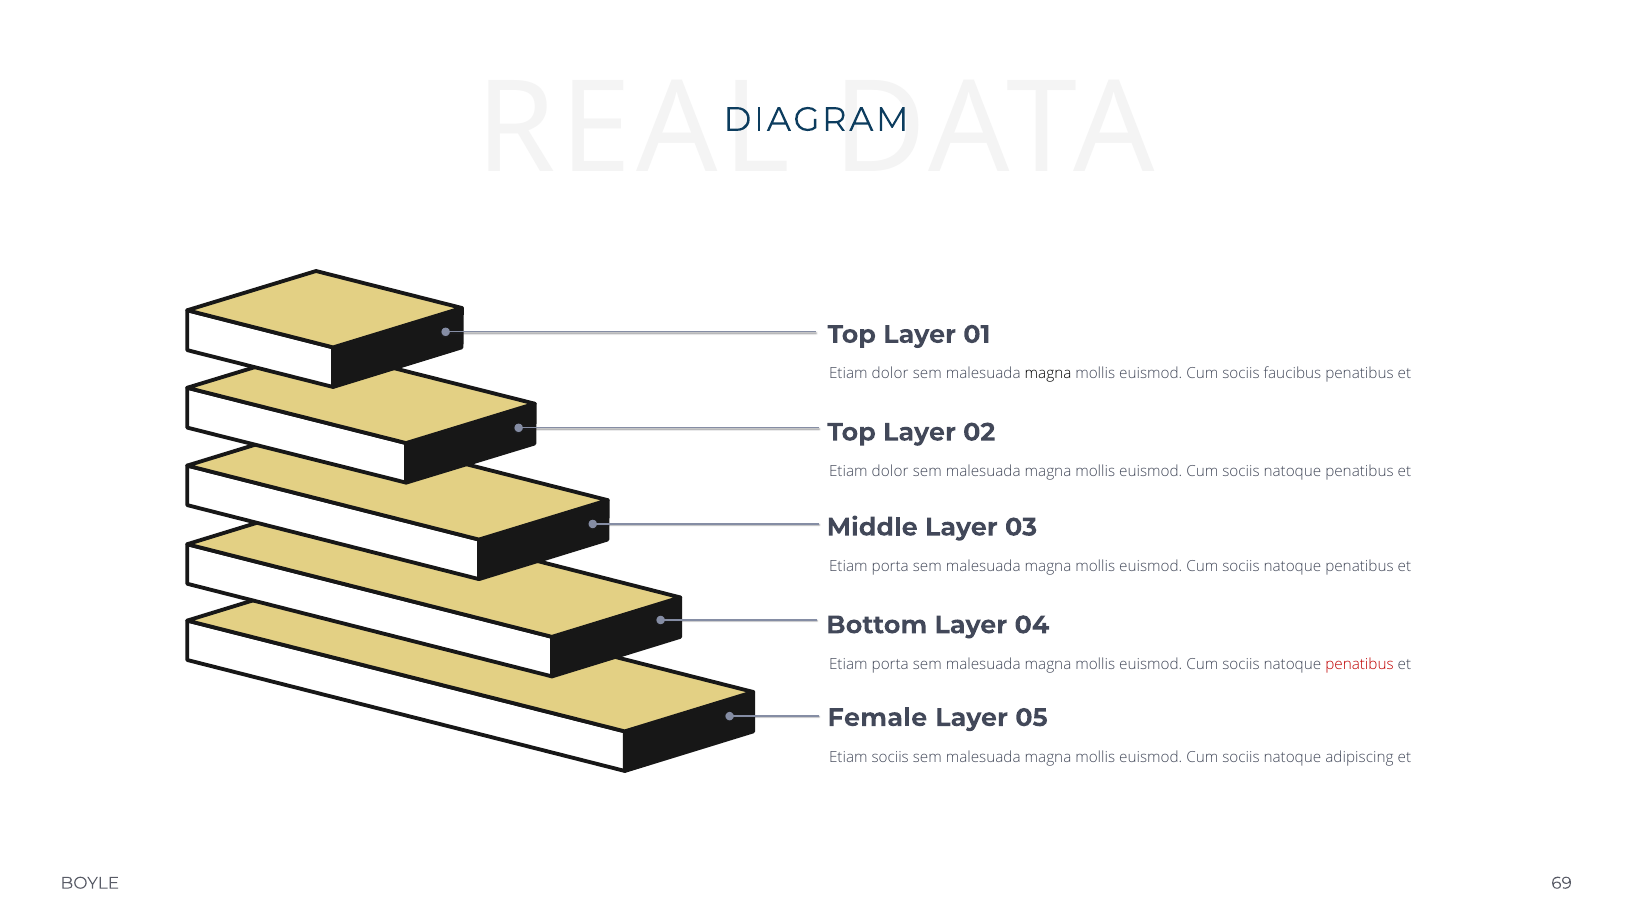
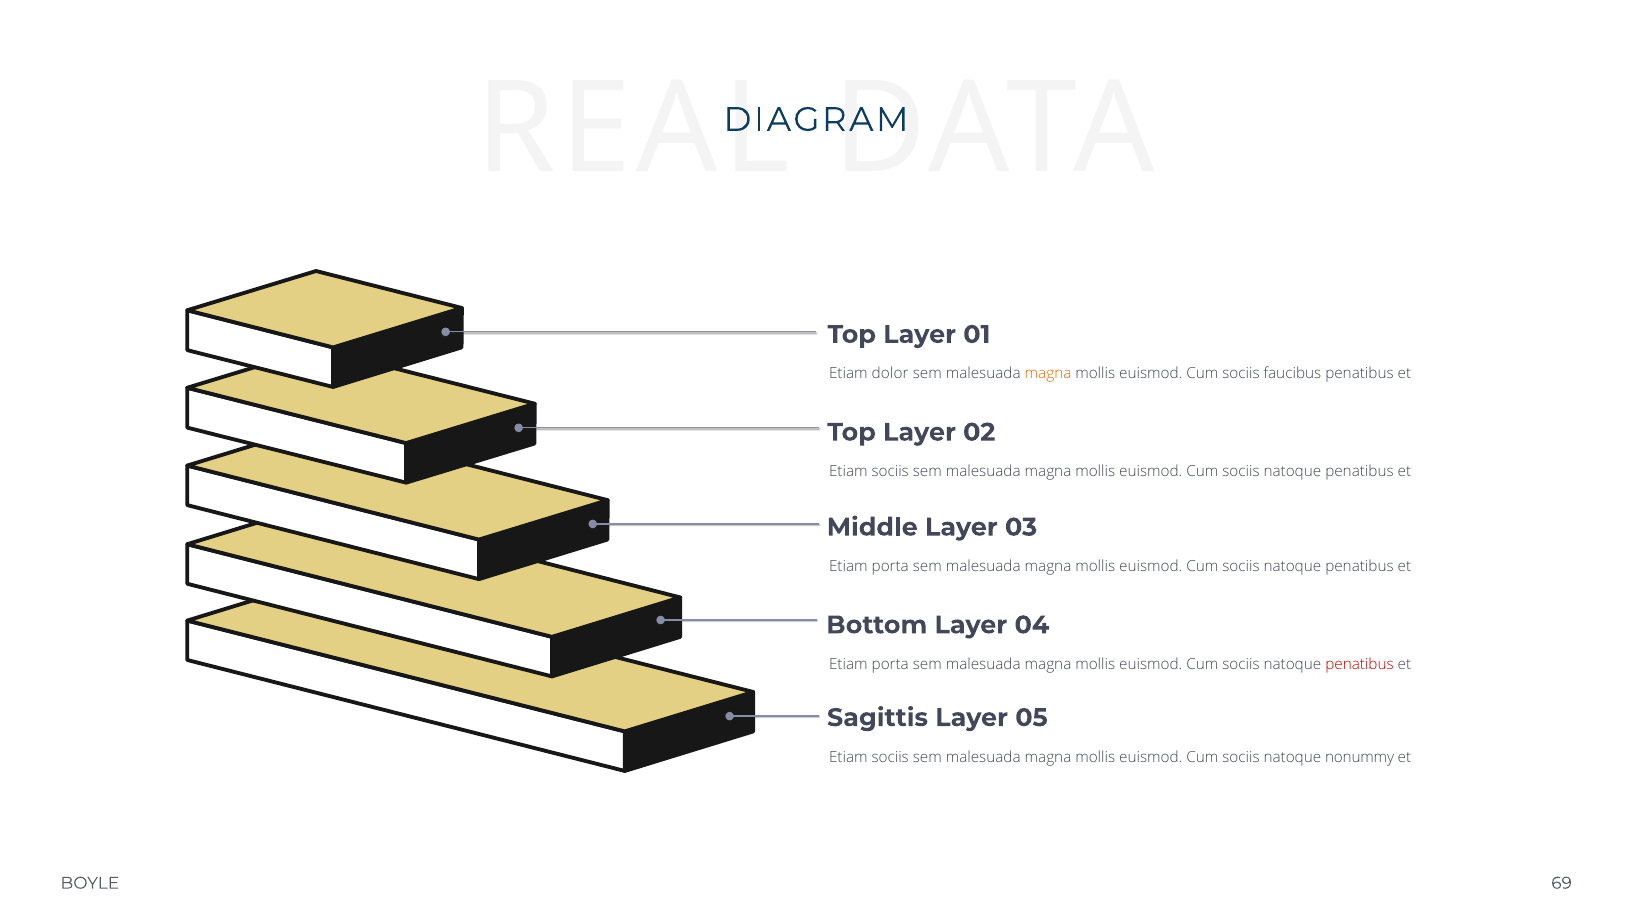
magna at (1048, 374) colour: black -> orange
dolor at (890, 472): dolor -> sociis
Female: Female -> Sagittis
adipiscing: adipiscing -> nonummy
